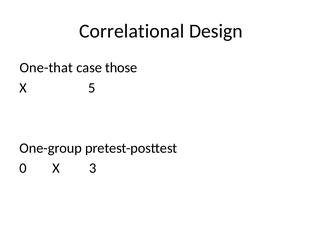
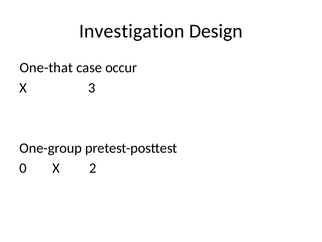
Correlational: Correlational -> Investigation
those: those -> occur
5: 5 -> 3
3: 3 -> 2
